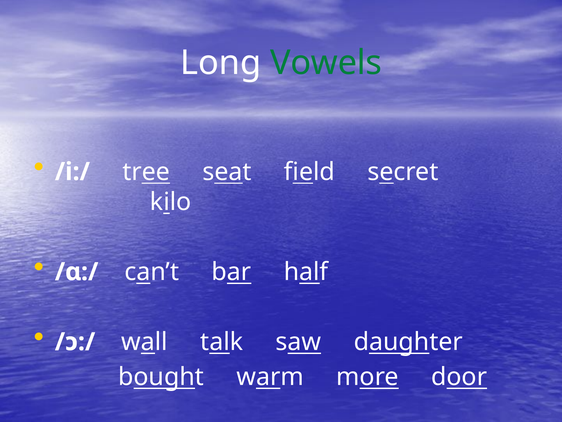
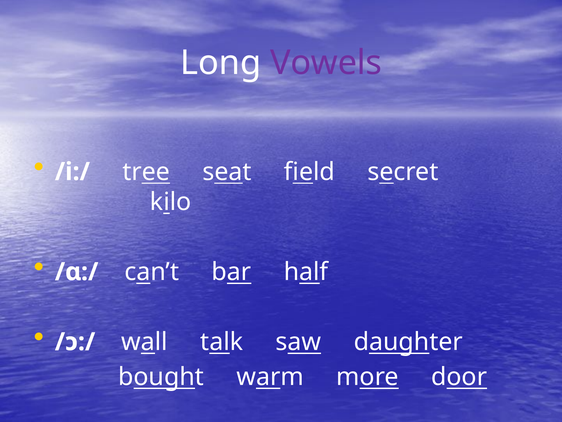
Vowels colour: green -> purple
